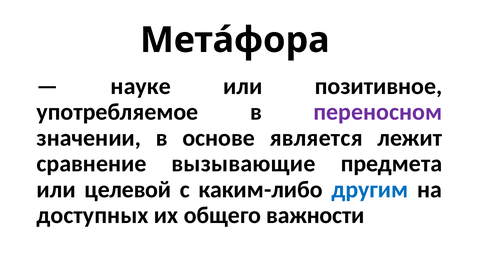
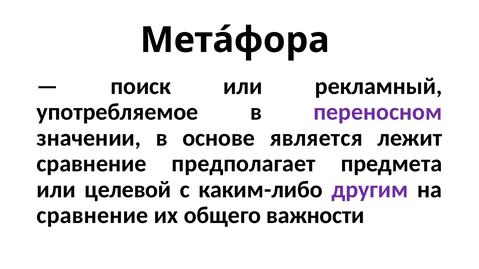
науке: науке -> поиск
позитивное: позитивное -> рекламный
вызывающие: вызывающие -> предполагает
другим colour: blue -> purple
доступных at (93, 216): доступных -> сравнение
